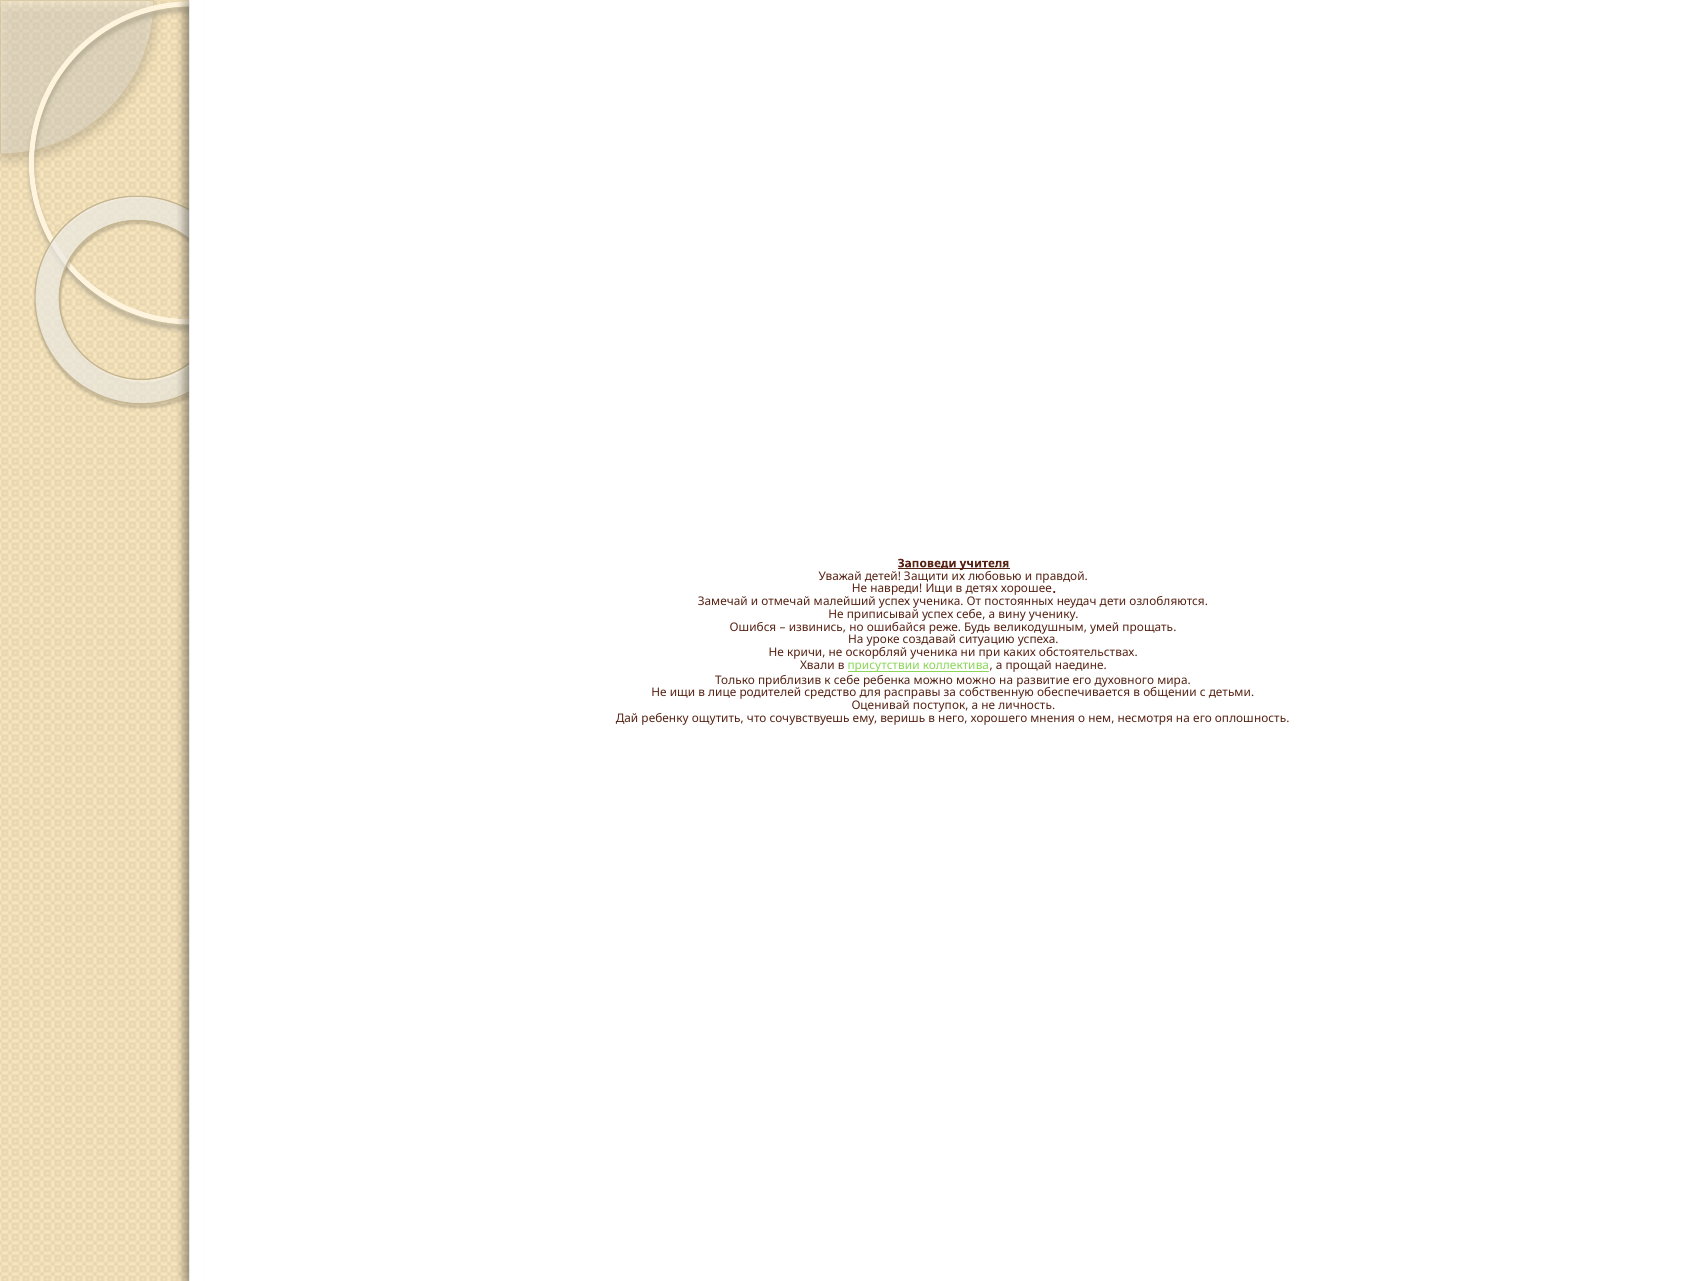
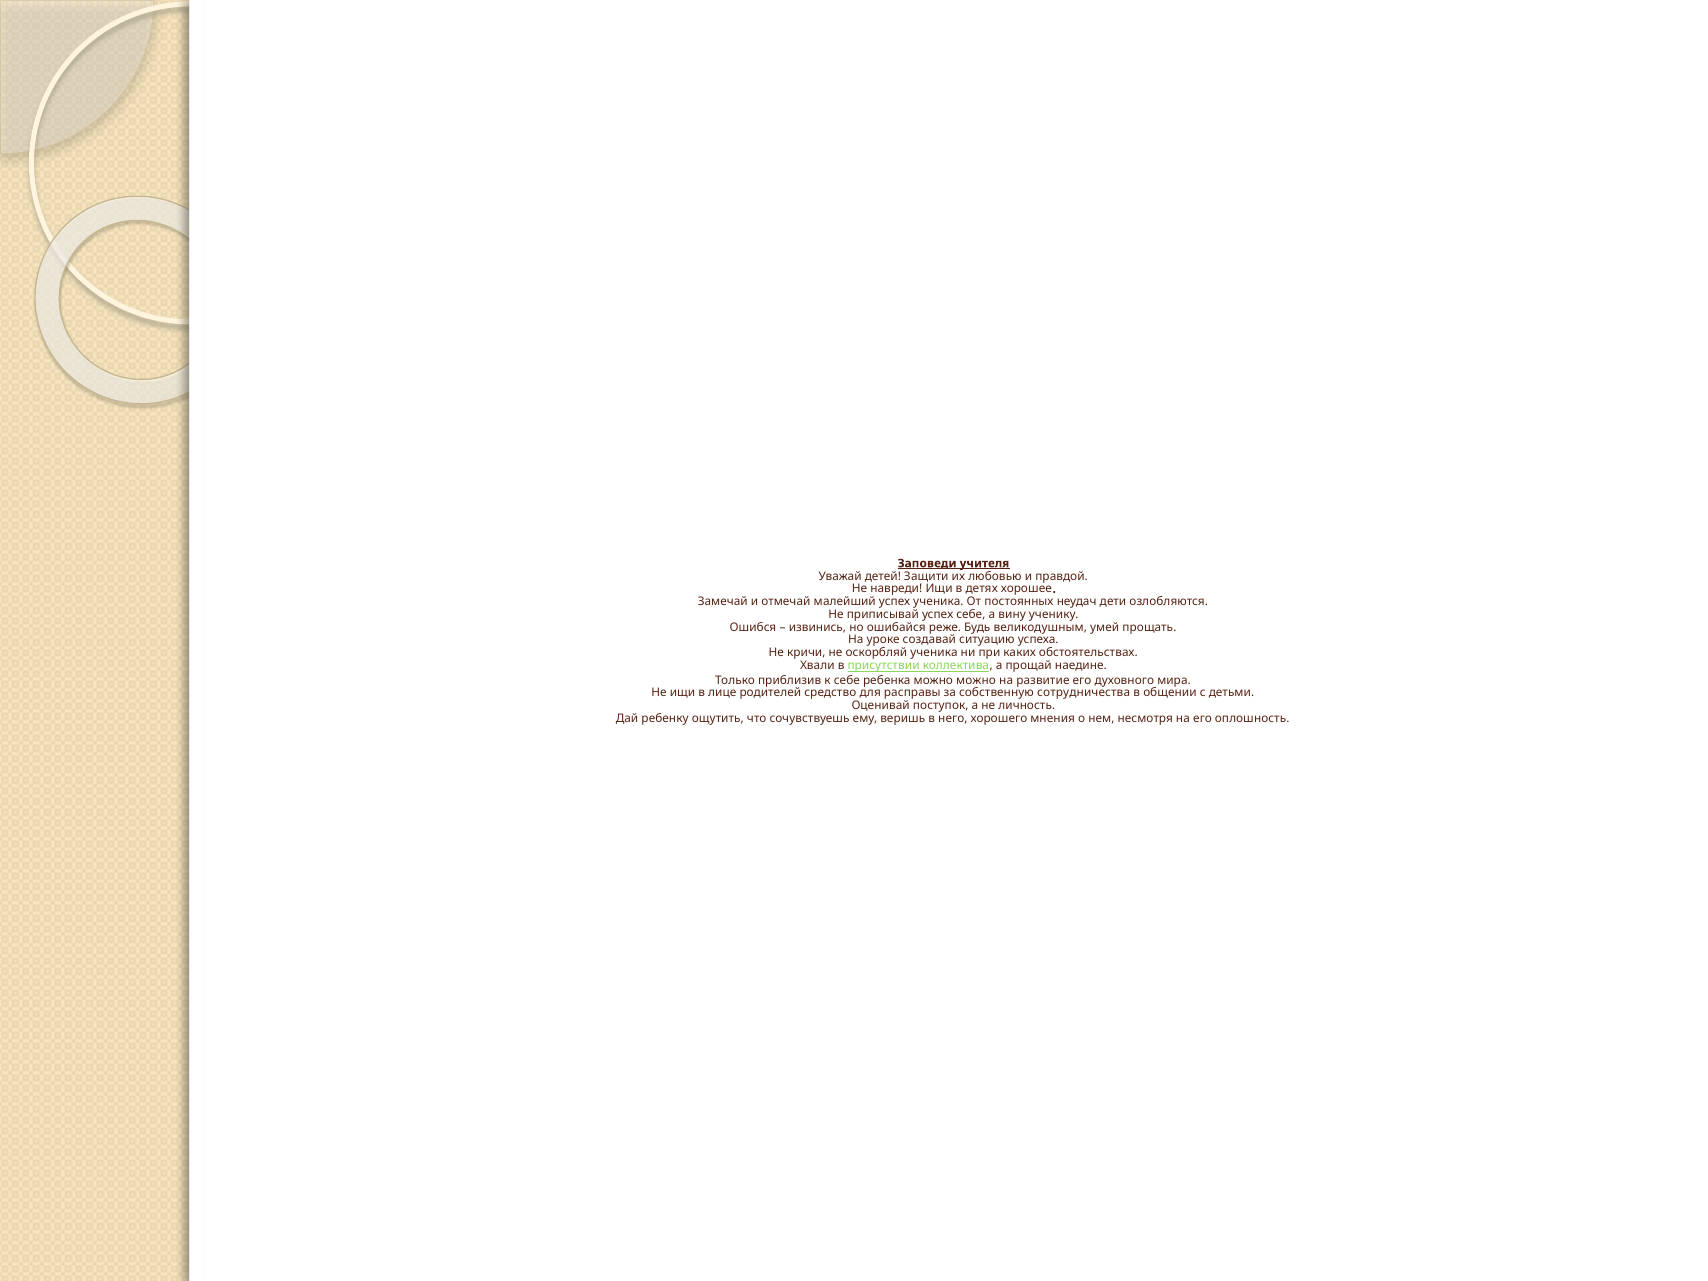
обеспечивается: обеспечивается -> сотрудничества
